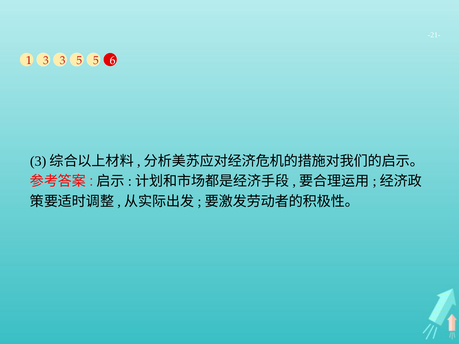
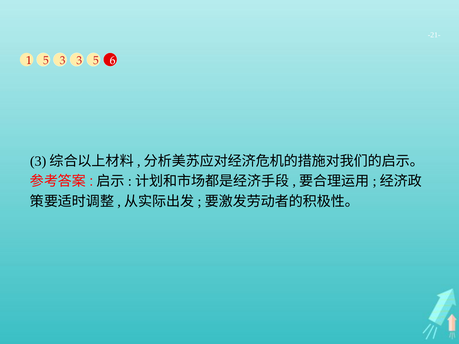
1 3: 3 -> 5
3 5: 5 -> 3
